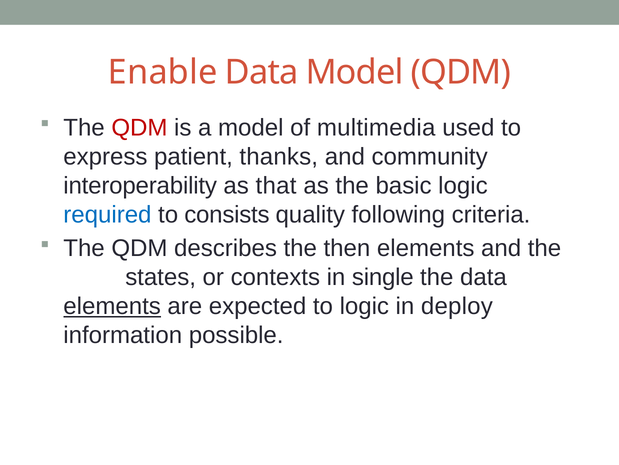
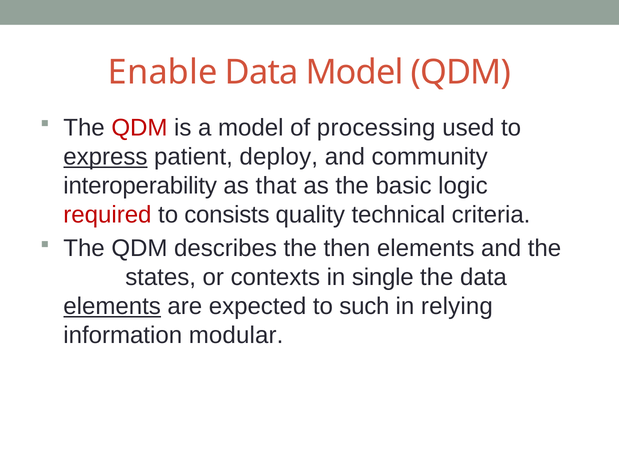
multimedia: multimedia -> processing
express underline: none -> present
thanks: thanks -> deploy
required colour: blue -> red
following: following -> technical
to logic: logic -> such
deploy: deploy -> relying
possible: possible -> modular
